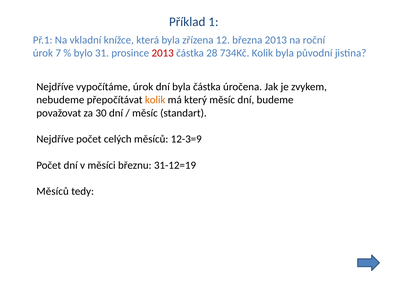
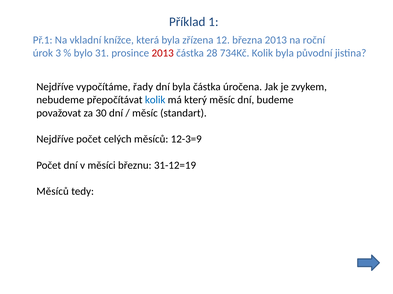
7: 7 -> 3
vypočítáme úrok: úrok -> řady
kolik at (155, 100) colour: orange -> blue
